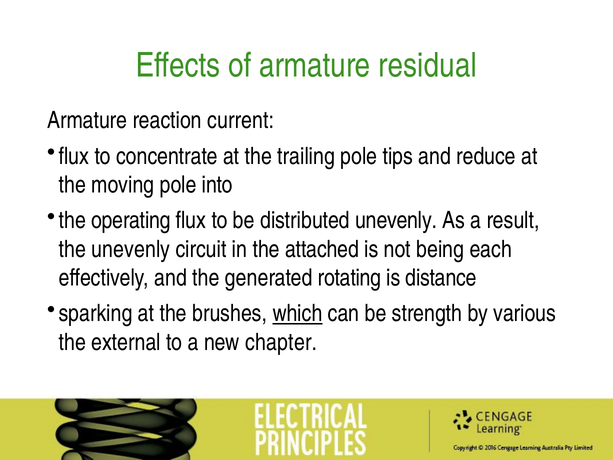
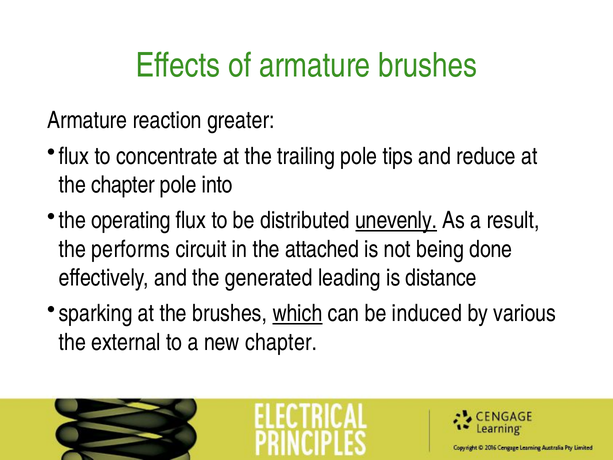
armature residual: residual -> brushes
current: current -> greater
the moving: moving -> chapter
unevenly at (396, 220) underline: none -> present
the unevenly: unevenly -> performs
each: each -> done
rotating: rotating -> leading
strength: strength -> induced
